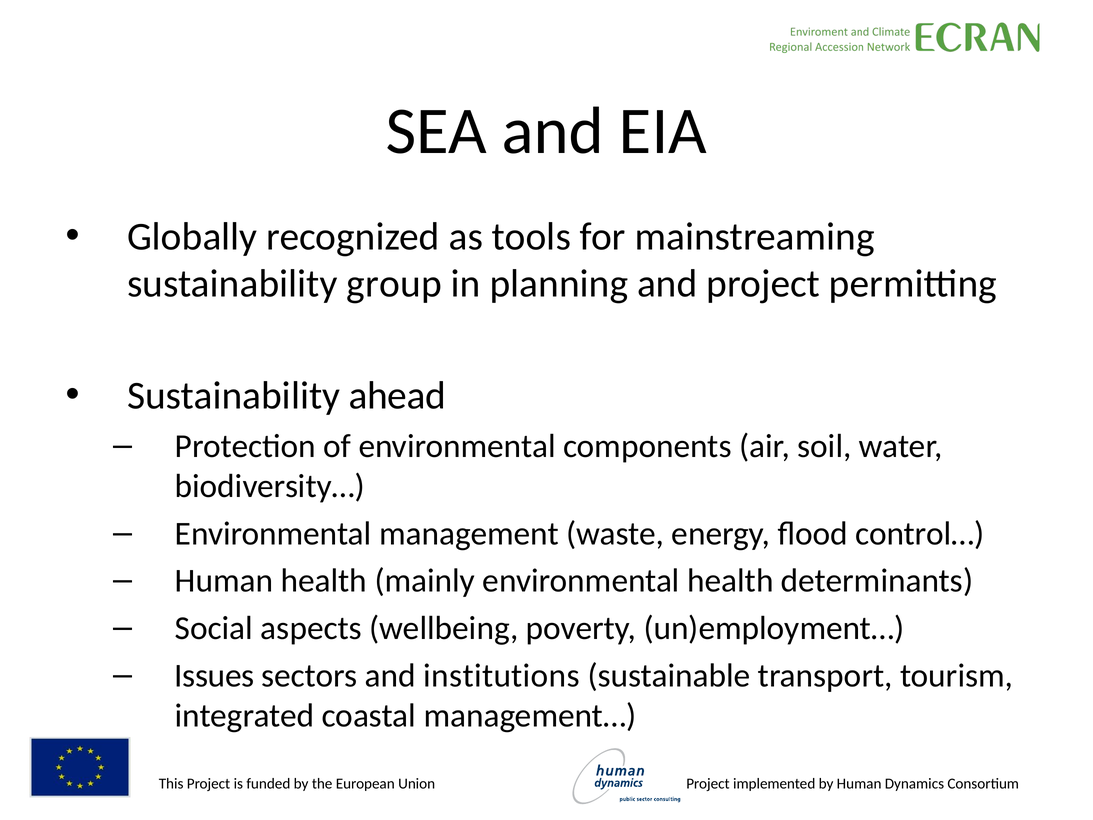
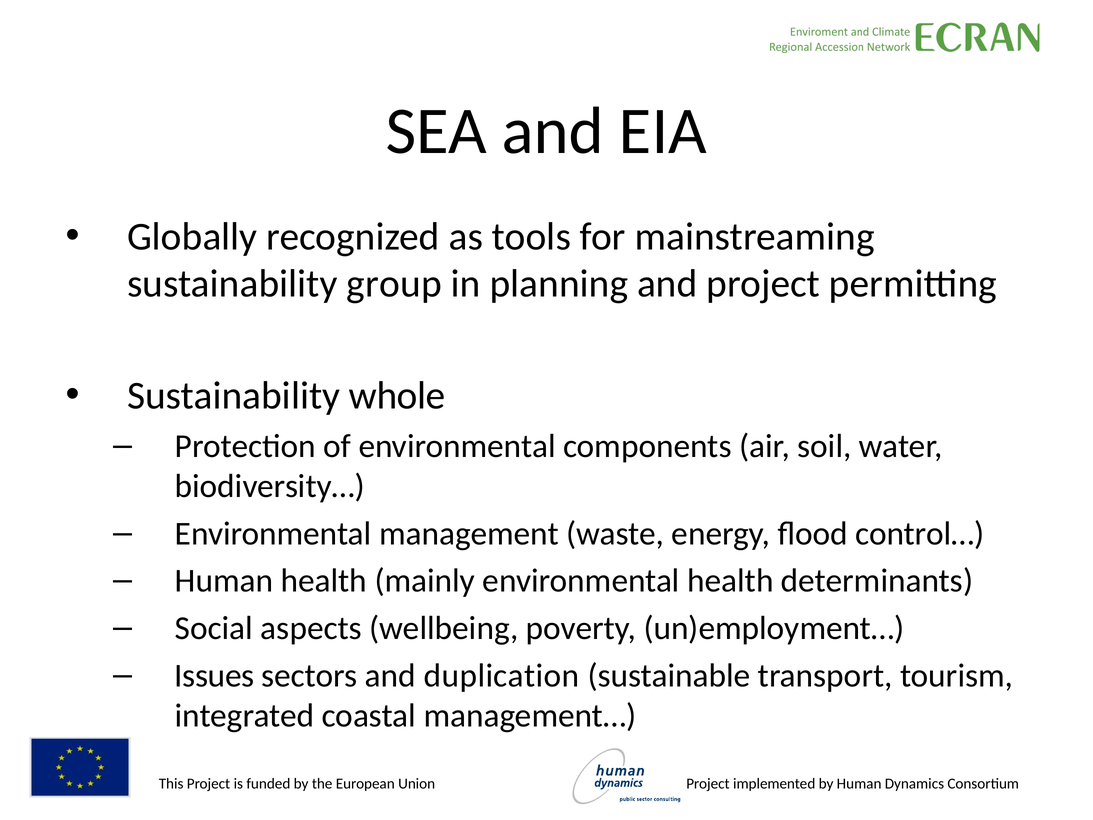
ahead: ahead -> whole
institutions: institutions -> duplication
